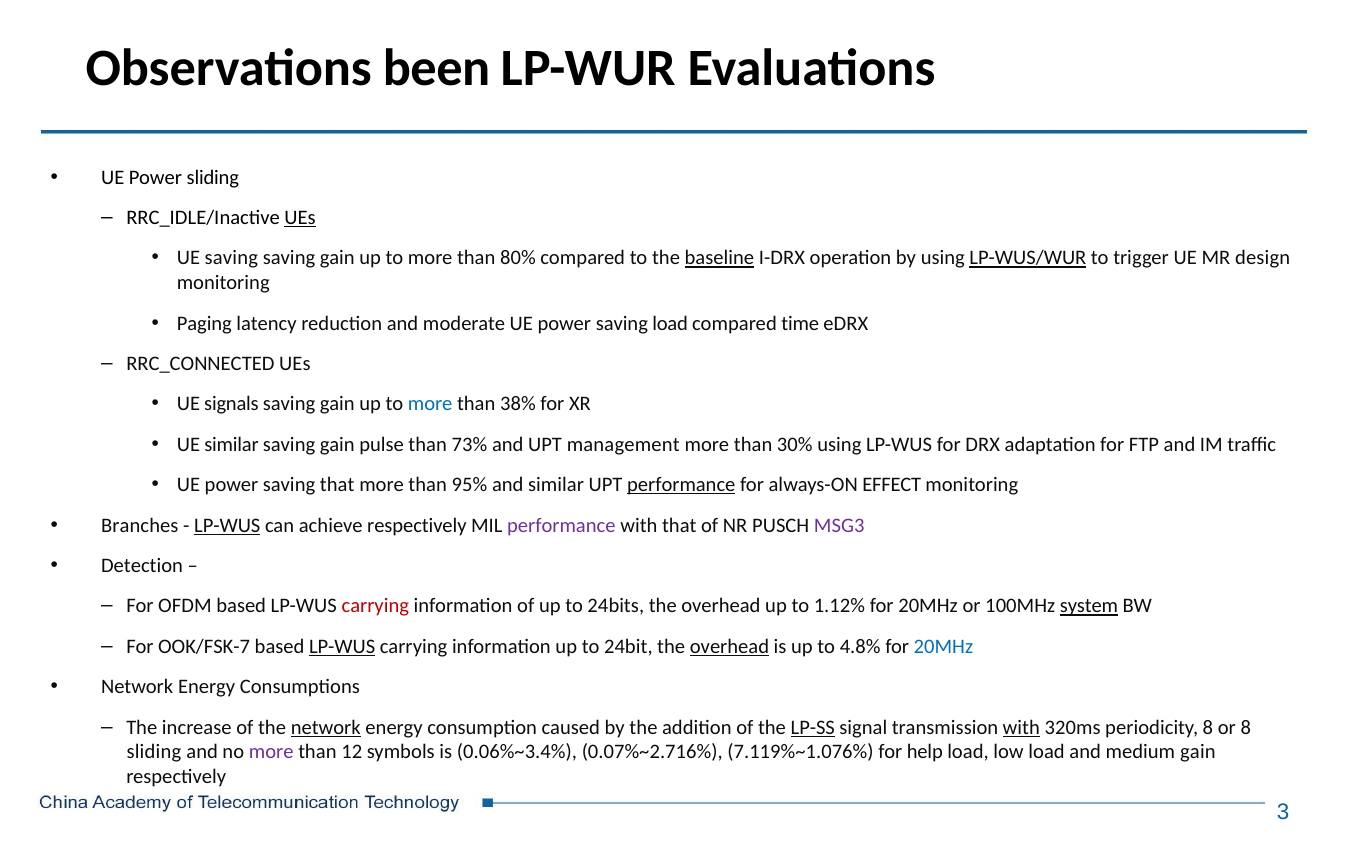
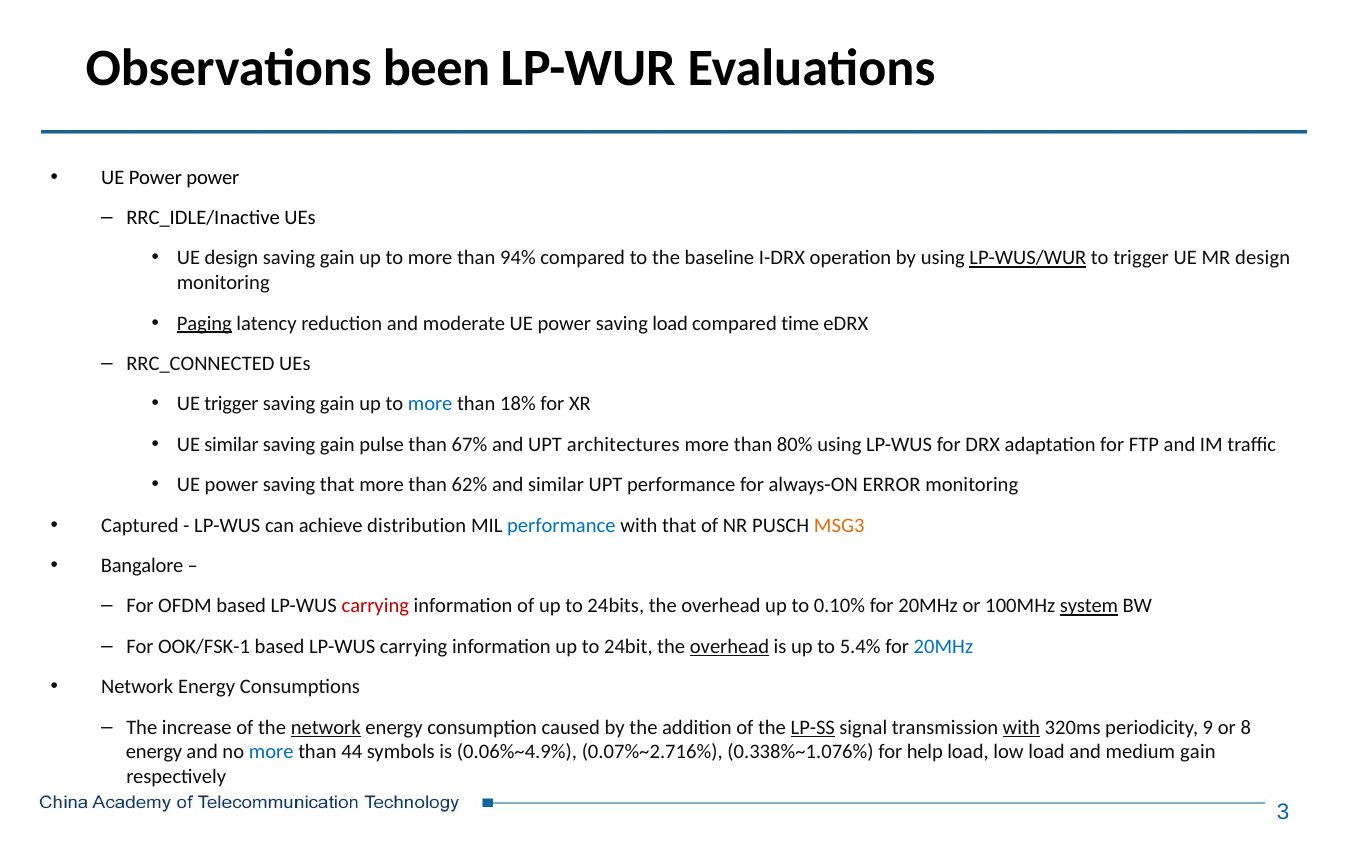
Power sliding: sliding -> power
UEs at (300, 218) underline: present -> none
UE saving: saving -> design
80%: 80% -> 94%
baseline underline: present -> none
Paging underline: none -> present
UE signals: signals -> trigger
38%: 38% -> 18%
73%: 73% -> 67%
management: management -> architectures
30%: 30% -> 80%
95%: 95% -> 62%
performance at (681, 485) underline: present -> none
EFFECT: EFFECT -> ERROR
Branches: Branches -> Captured
LP-WUS at (227, 525) underline: present -> none
achieve respectively: respectively -> distribution
performance at (561, 525) colour: purple -> blue
MSG3 colour: purple -> orange
Detection: Detection -> Bangalore
1.12%: 1.12% -> 0.10%
OOK/FSK-7: OOK/FSK-7 -> OOK/FSK-1
LP-WUS at (342, 646) underline: present -> none
4.8%: 4.8% -> 5.4%
periodicity 8: 8 -> 9
sliding at (154, 752): sliding -> energy
more at (271, 752) colour: purple -> blue
12: 12 -> 44
0.06%~3.4%: 0.06%~3.4% -> 0.06%~4.9%
7.119%~1.076%: 7.119%~1.076% -> 0.338%~1.076%
